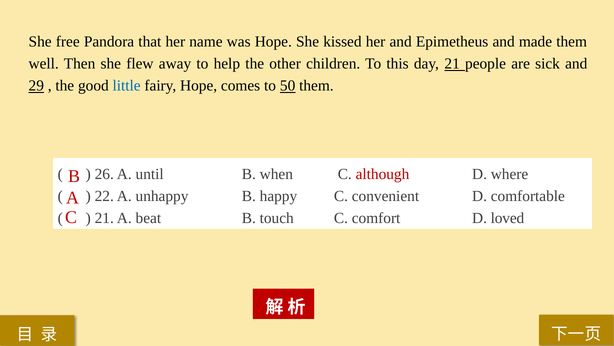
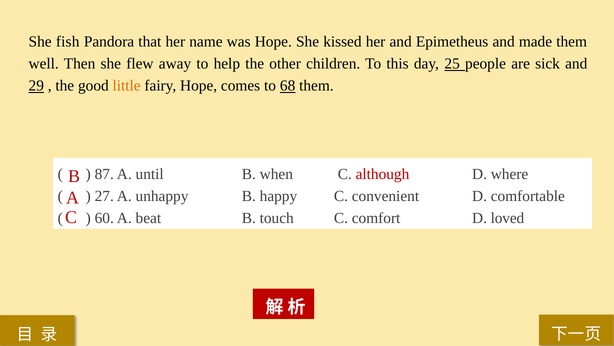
free: free -> fish
day 21: 21 -> 25
little colour: blue -> orange
50: 50 -> 68
26: 26 -> 87
22: 22 -> 27
21 at (104, 218): 21 -> 60
